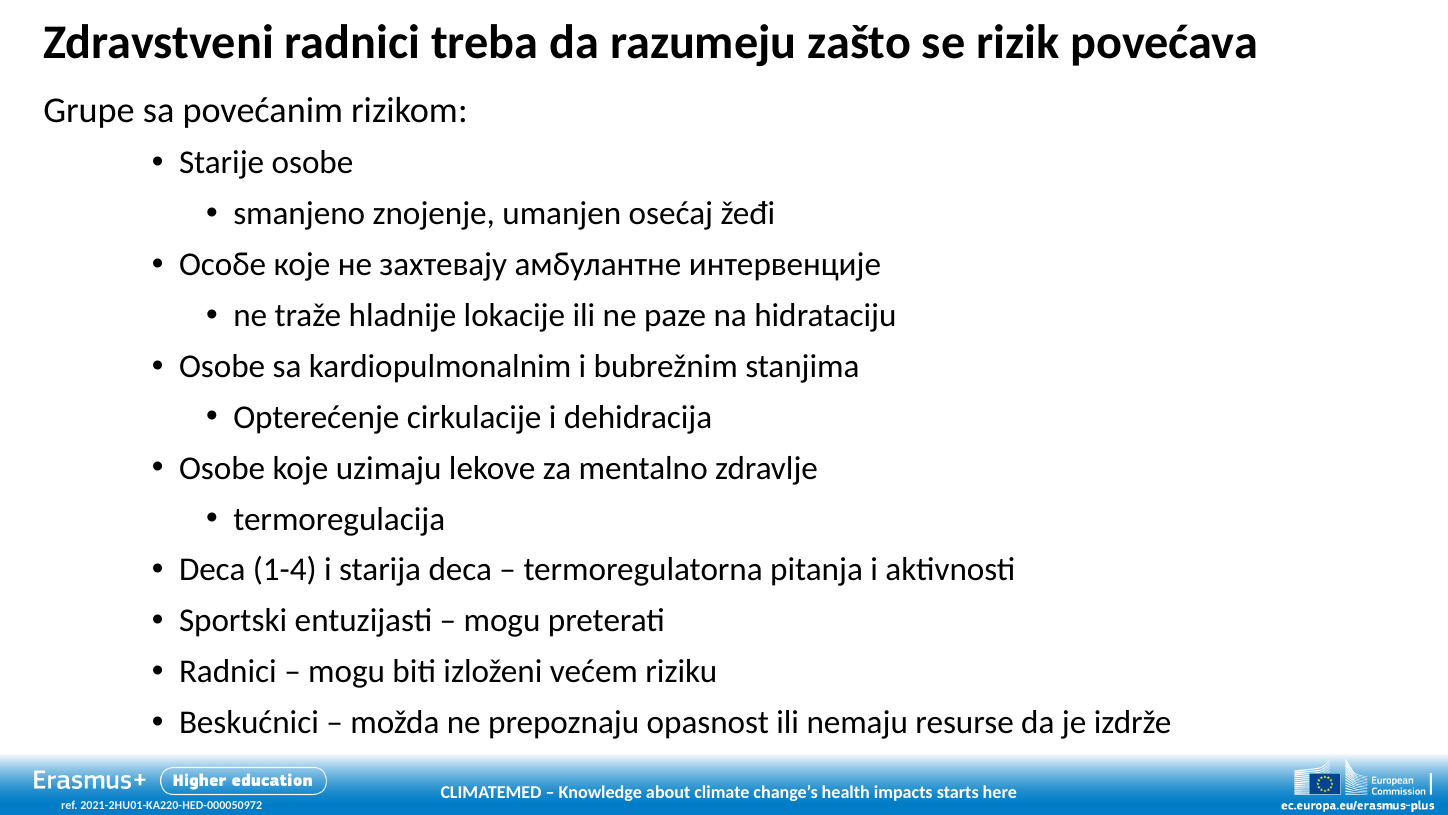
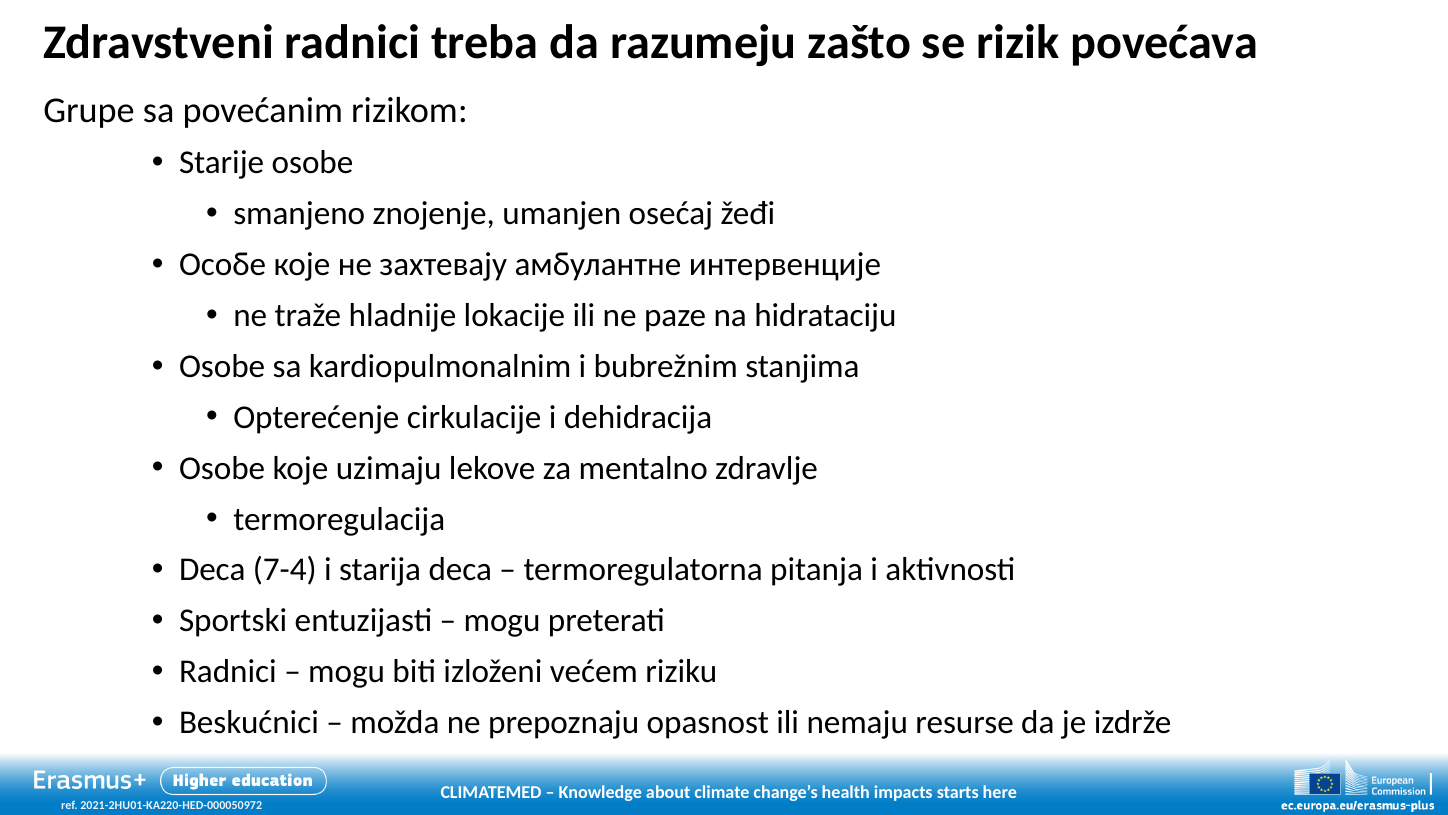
1-4: 1-4 -> 7-4
